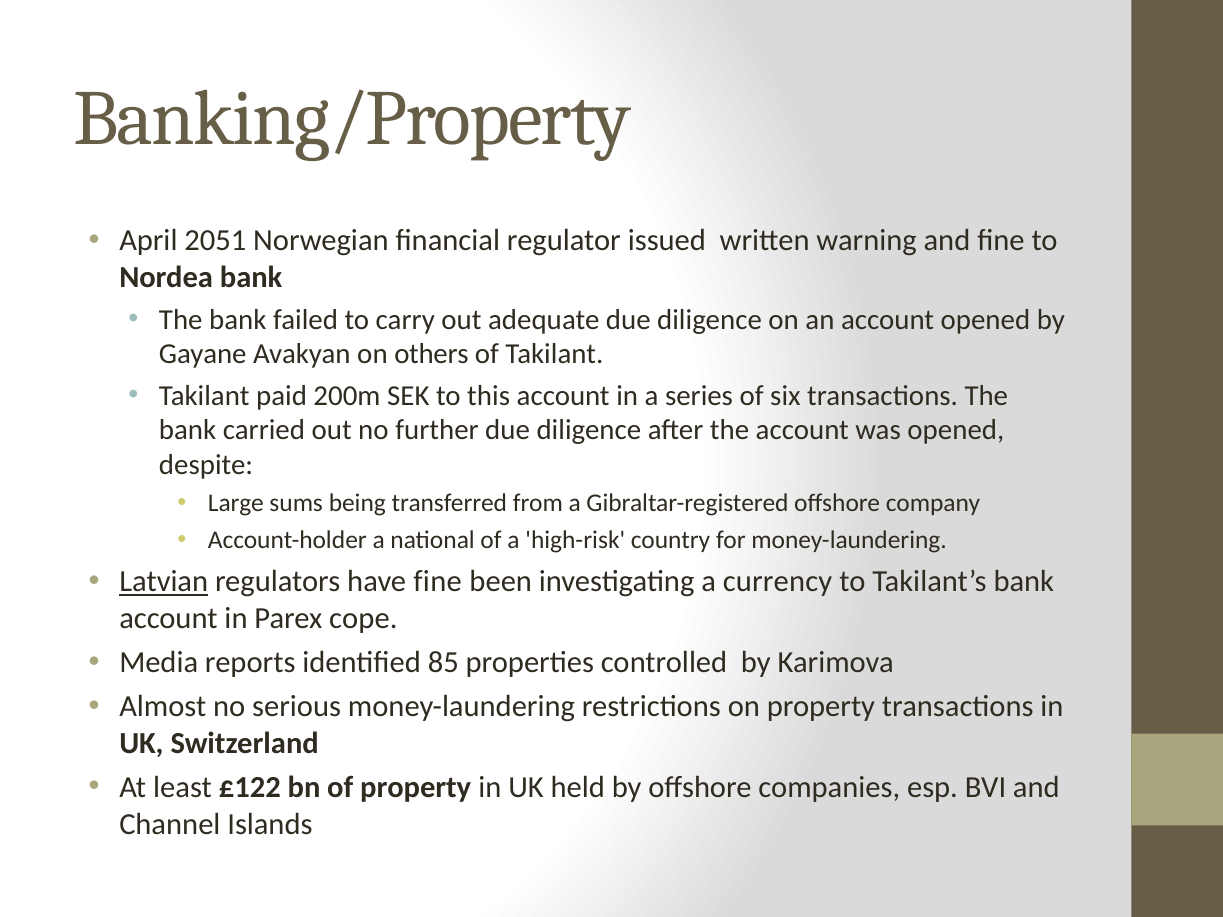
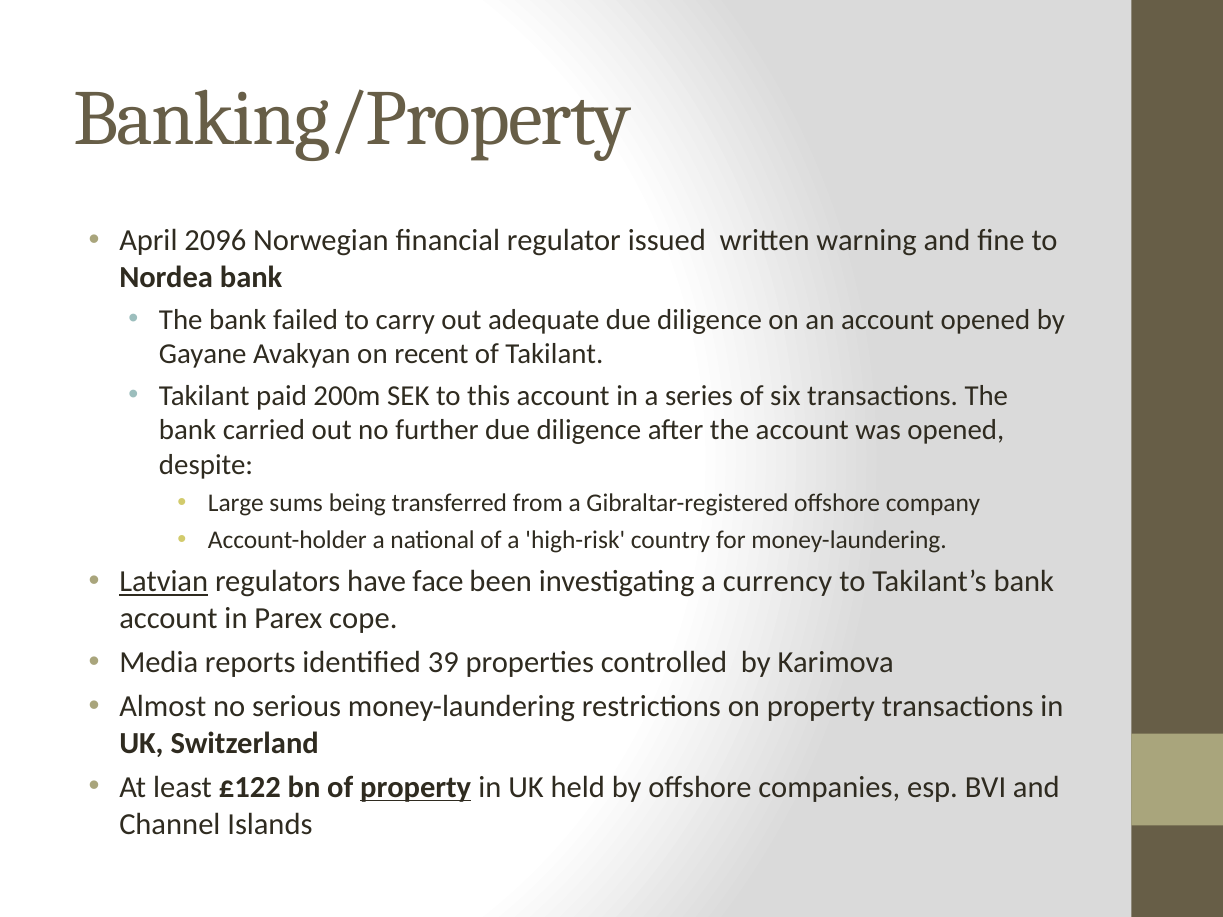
2051: 2051 -> 2096
others: others -> recent
have fine: fine -> face
85: 85 -> 39
property at (416, 788) underline: none -> present
